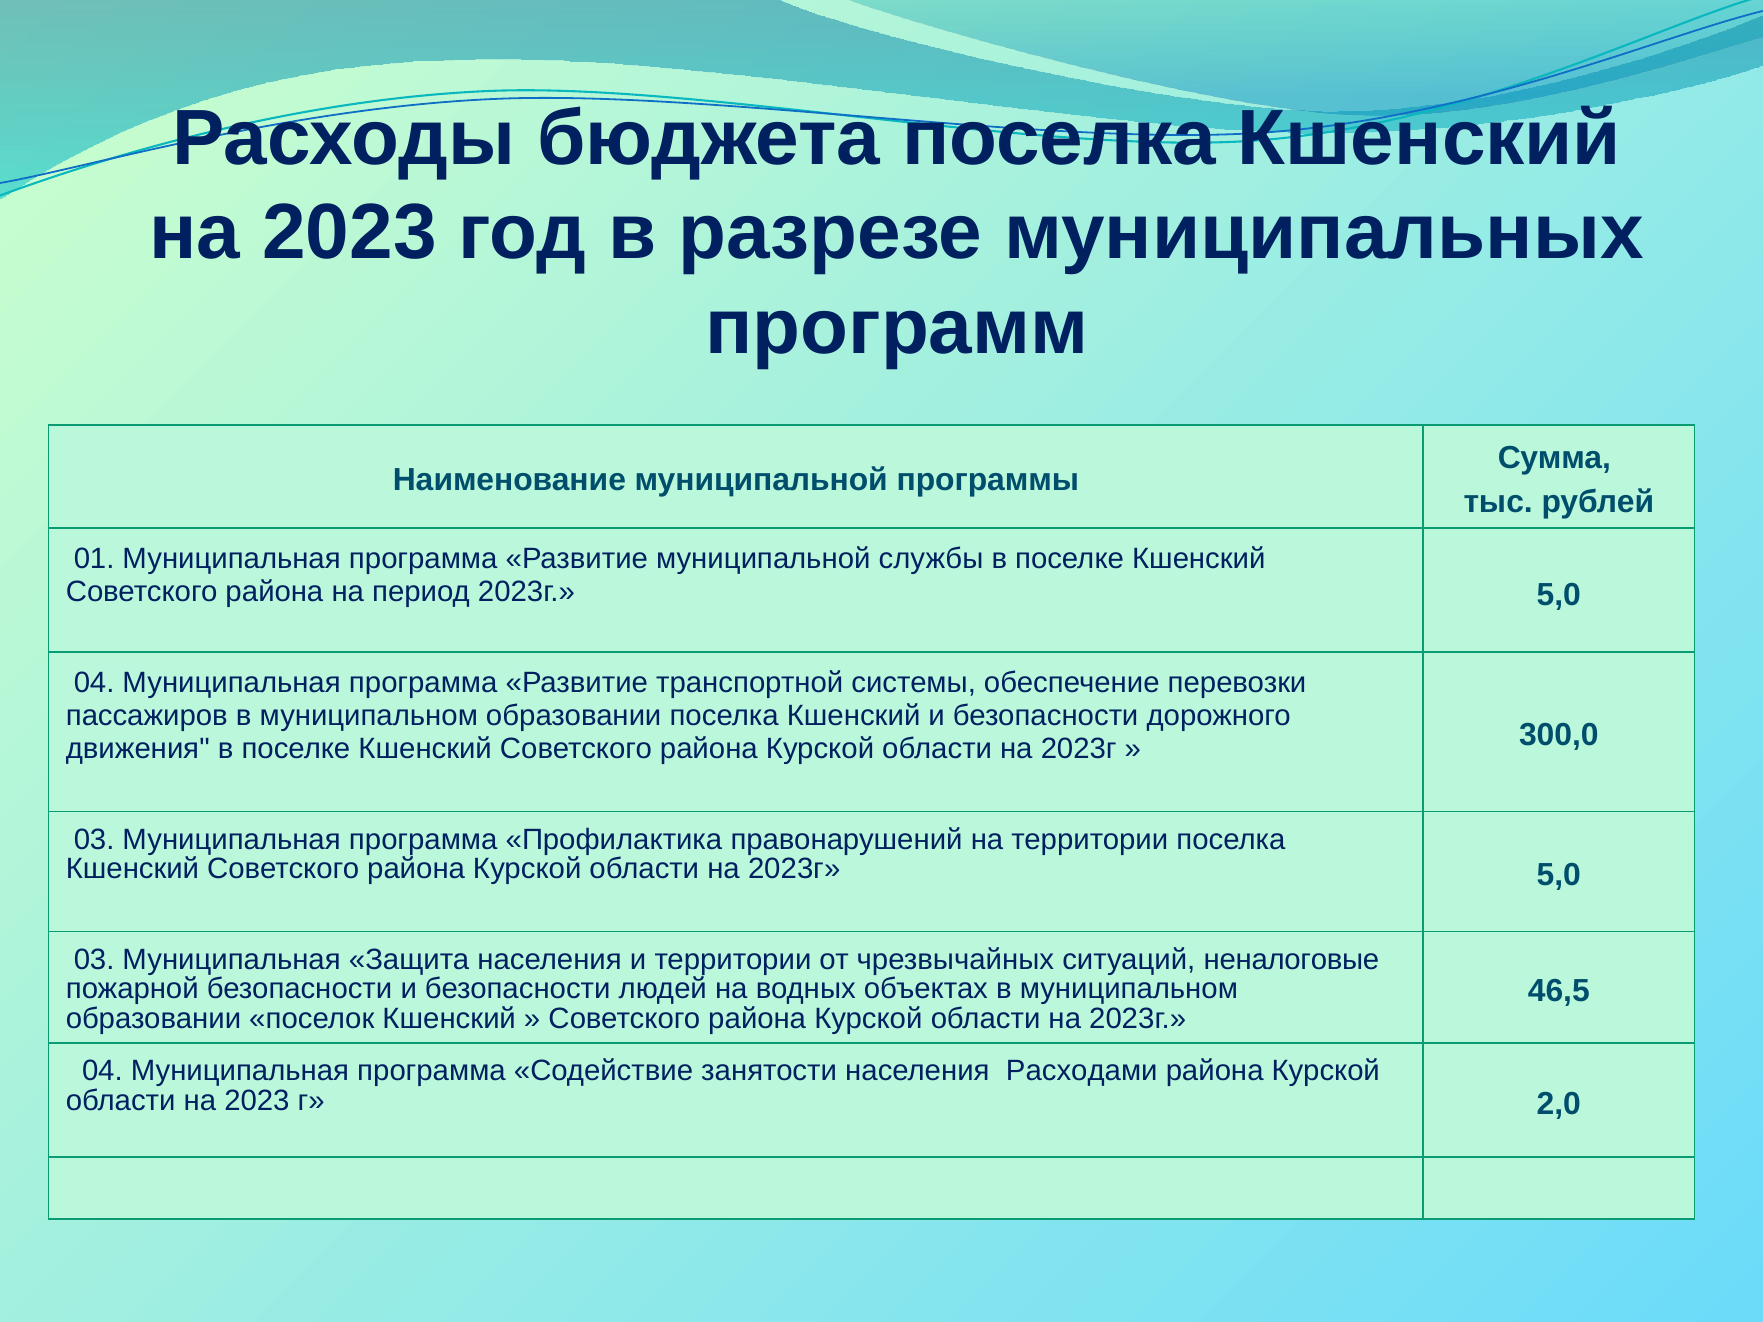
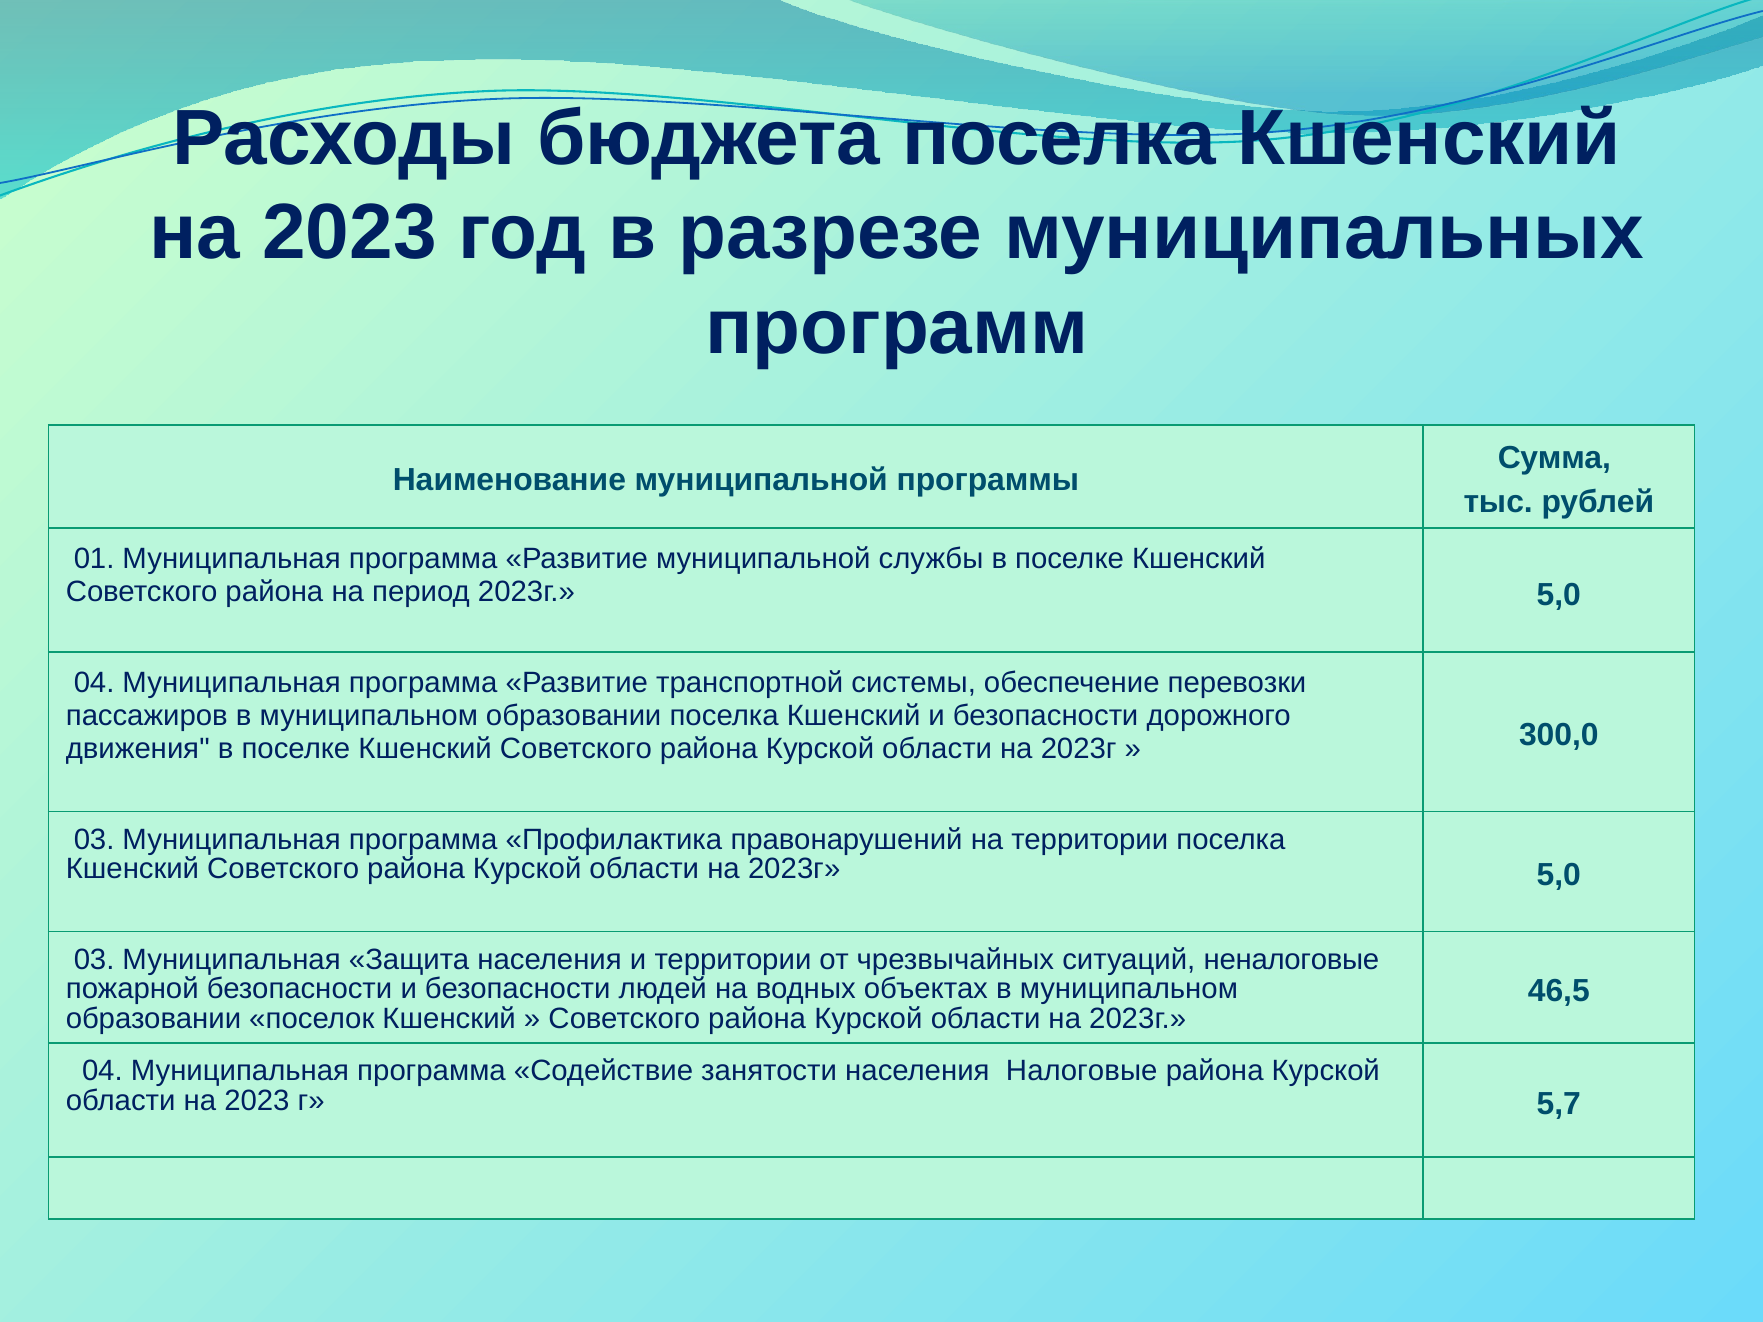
Расходами: Расходами -> Налоговые
2,0: 2,0 -> 5,7
